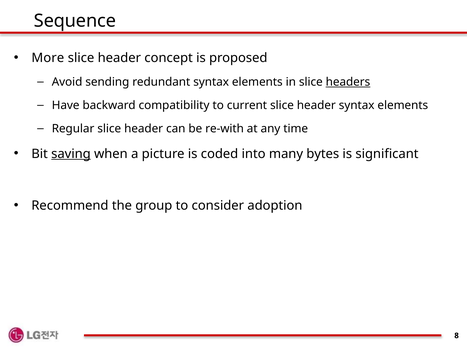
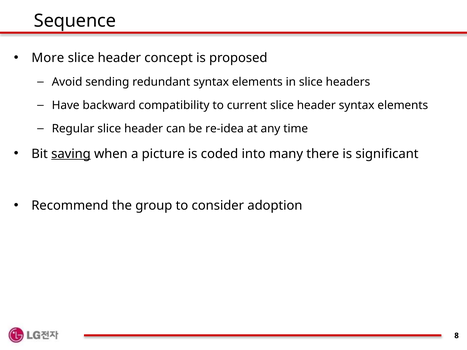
headers underline: present -> none
re-with: re-with -> re-idea
bytes: bytes -> there
